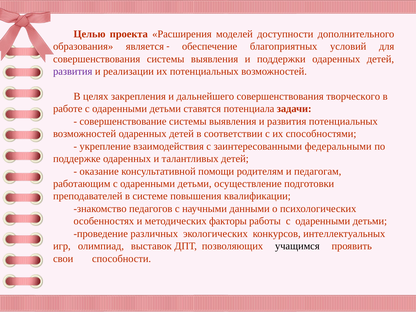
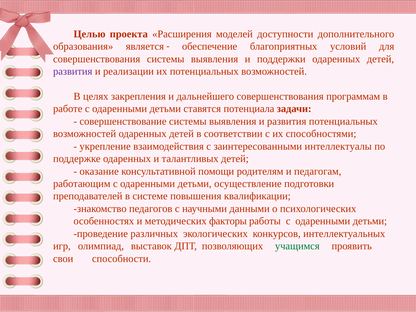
творческого: творческого -> программам
федеральными: федеральными -> интеллектуалы
учащимся colour: black -> green
